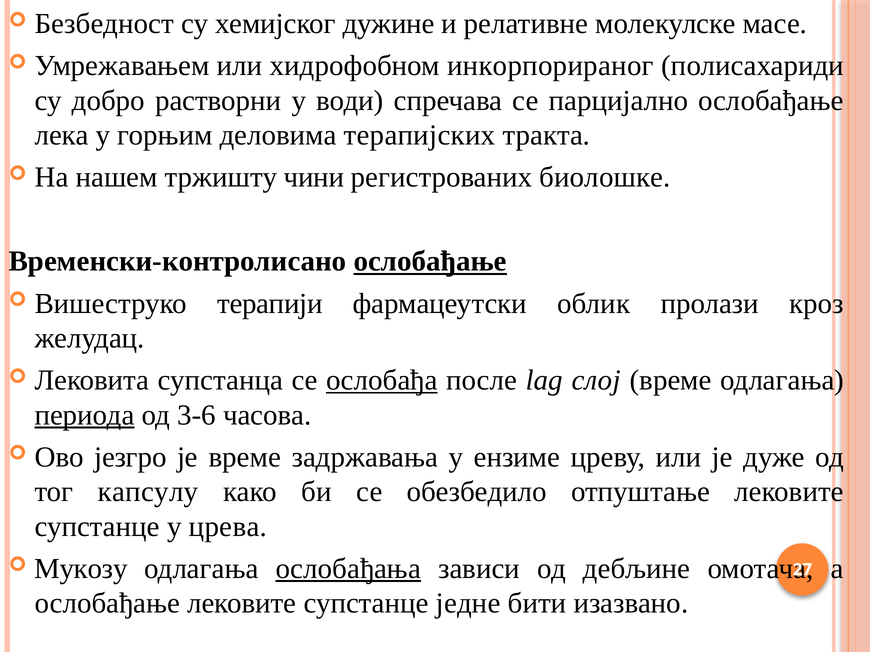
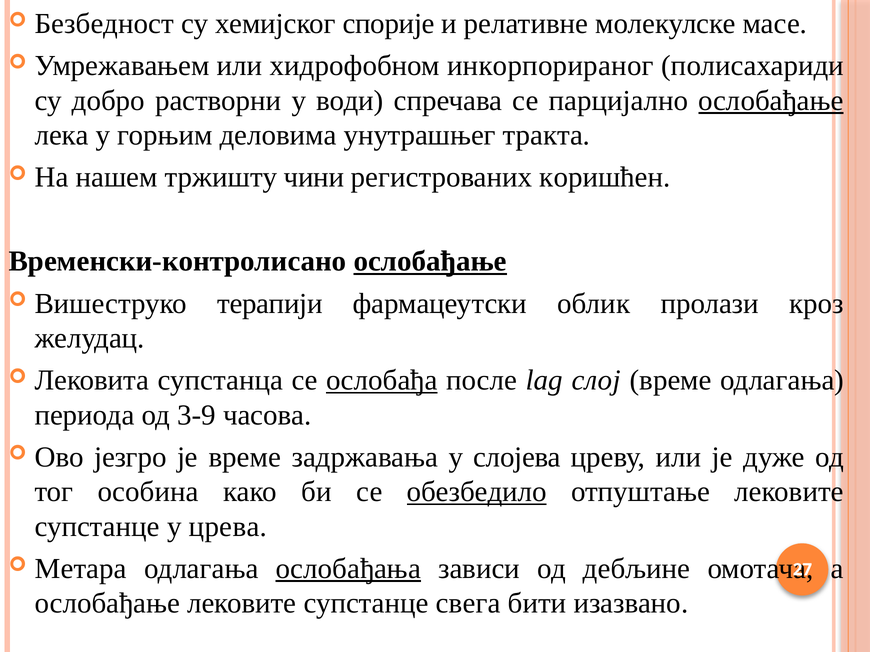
дужине: дужине -> спорије
ослобађање at (771, 101) underline: none -> present
терапијских: терапијских -> унутрашњег
биолошке: биолошке -> коришћен
периода underline: present -> none
3-6: 3-6 -> 3-9
ензиме: ензиме -> слојева
капсулу: капсулу -> особина
обезбедило underline: none -> present
Мукозу: Мукозу -> Метара
једне: једне -> свега
